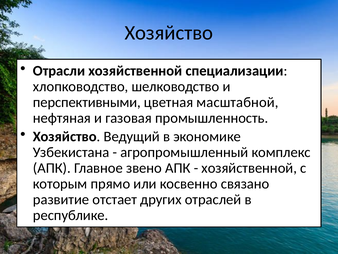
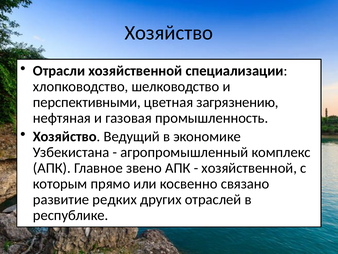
масштабной: масштабной -> загрязнению
отстает: отстает -> редких
